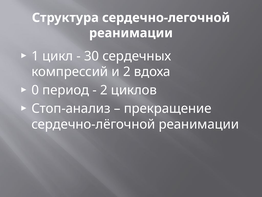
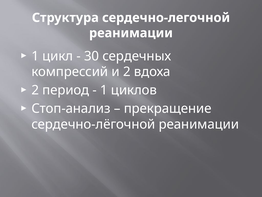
0 at (35, 90): 0 -> 2
2 at (104, 90): 2 -> 1
